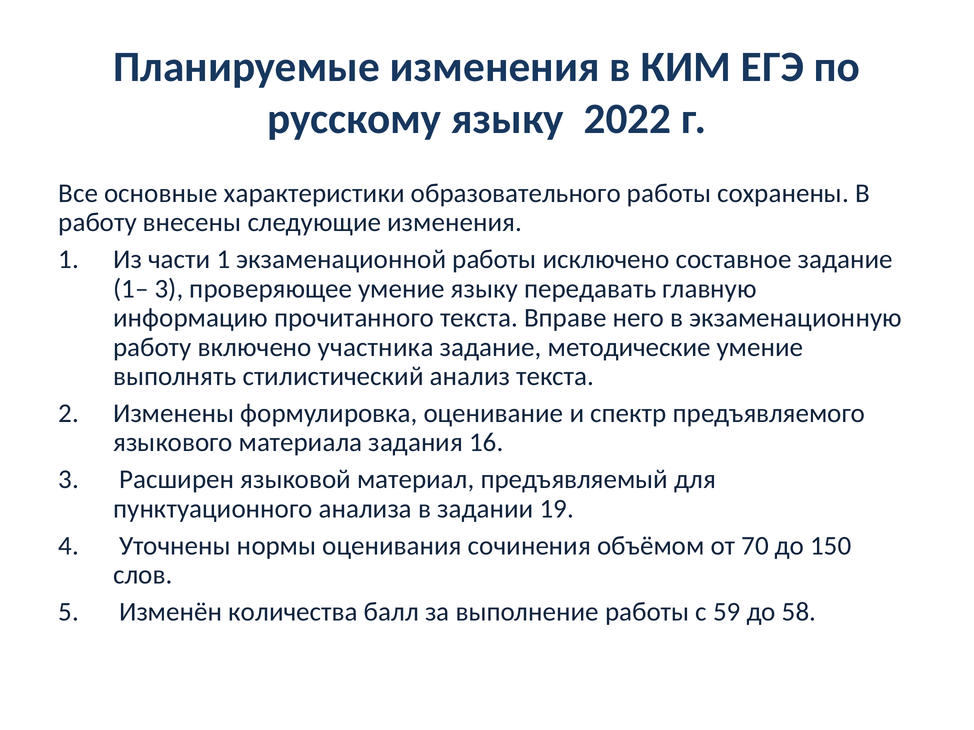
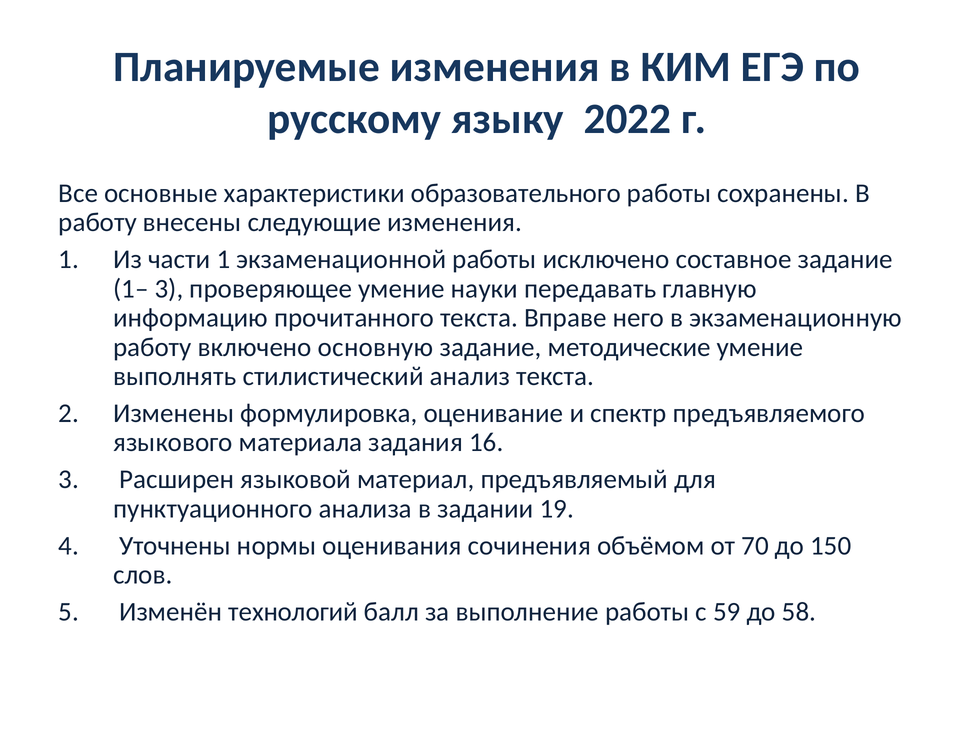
умение языку: языку -> науки
участника: участника -> основную
количества: количества -> технологий
